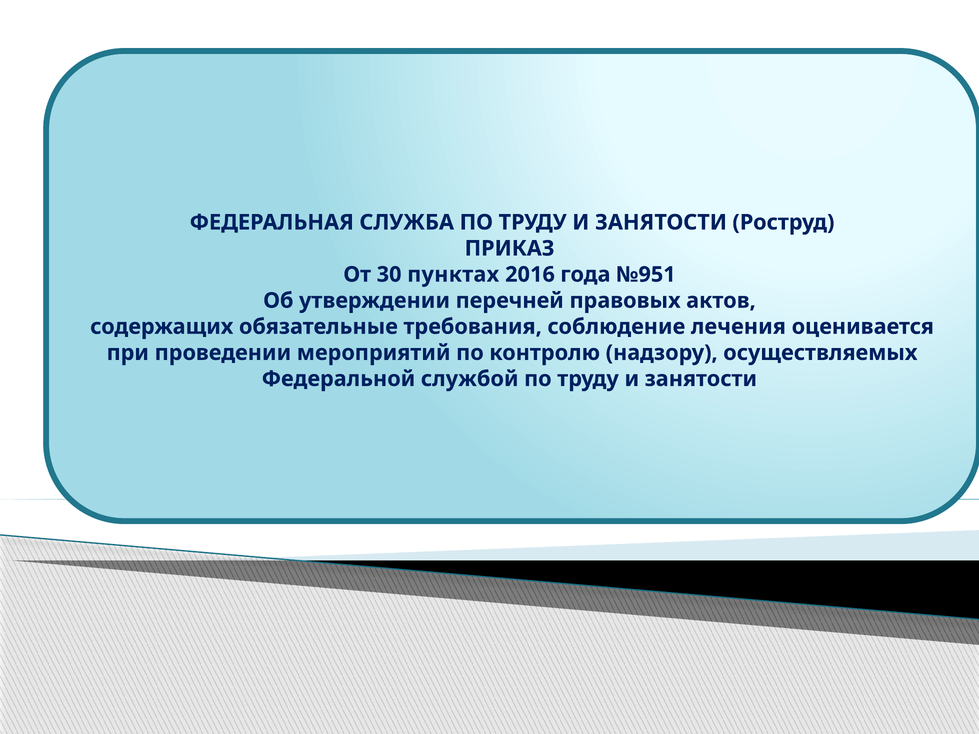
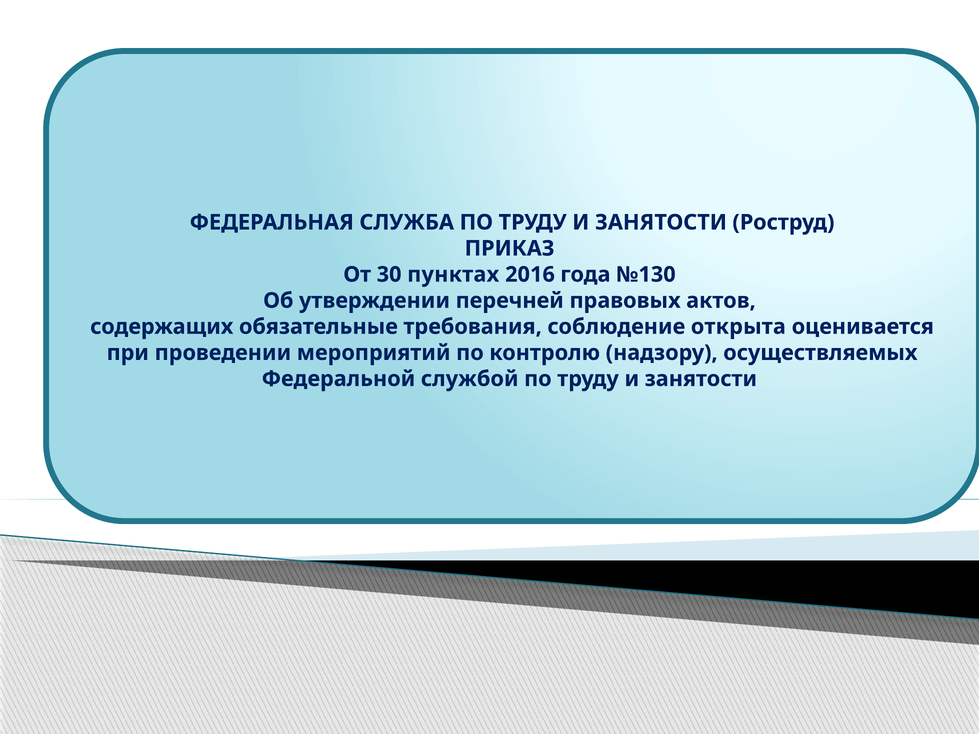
№951: №951 -> №130
лечения: лечения -> открыта
